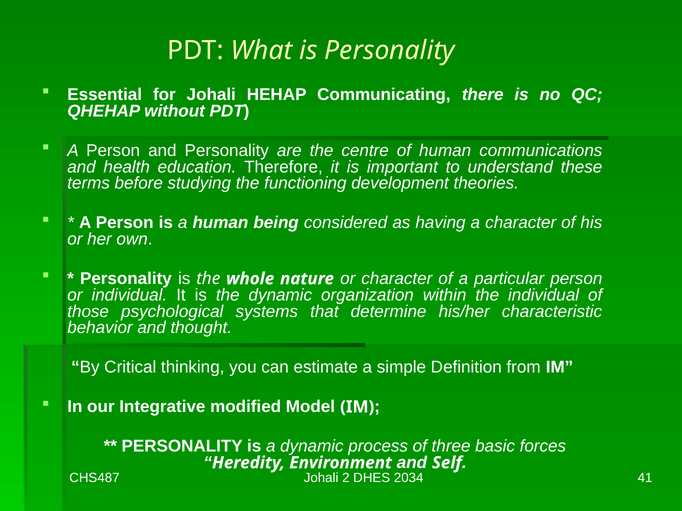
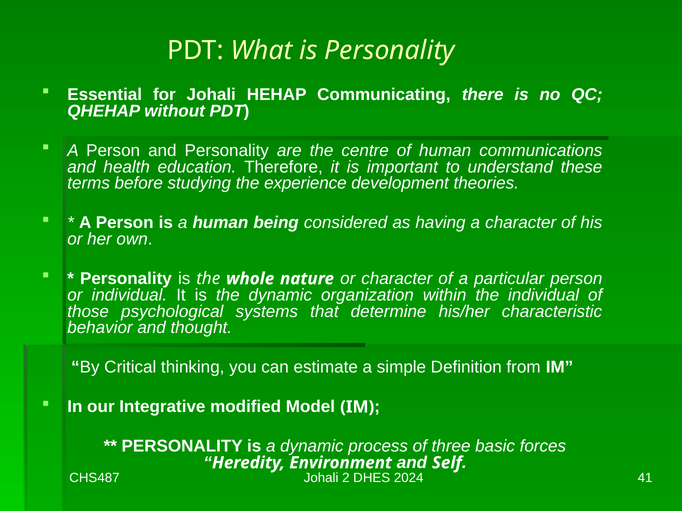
functioning: functioning -> experience
2034: 2034 -> 2024
